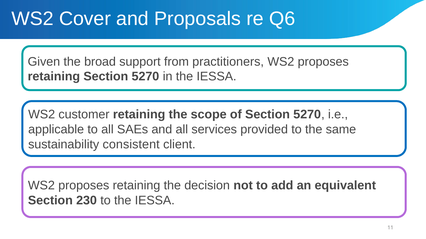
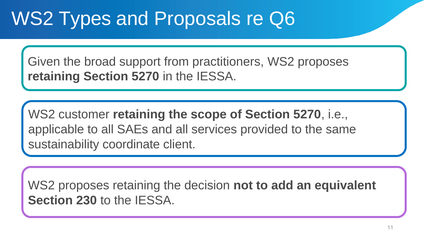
Cover: Cover -> Types
consistent: consistent -> coordinate
